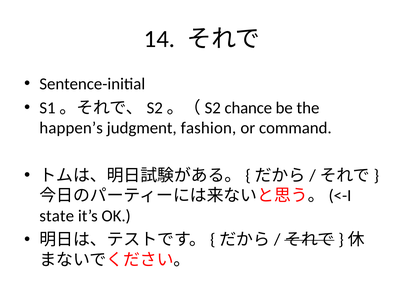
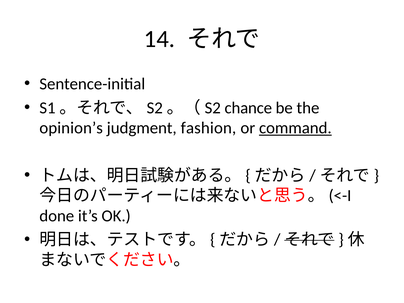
happen’s: happen’s -> opinion’s
command underline: none -> present
state: state -> done
